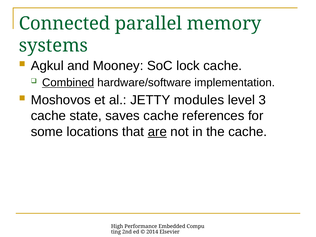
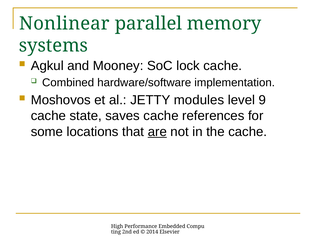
Connected: Connected -> Nonlinear
Combined underline: present -> none
3: 3 -> 9
